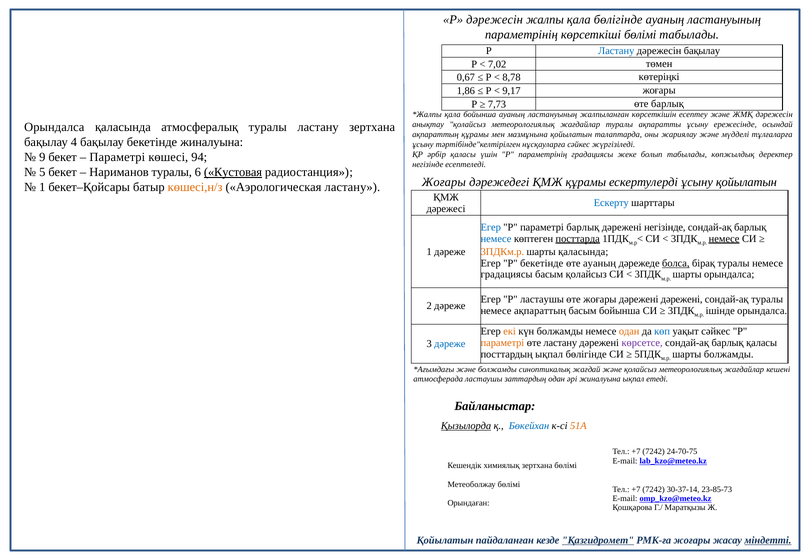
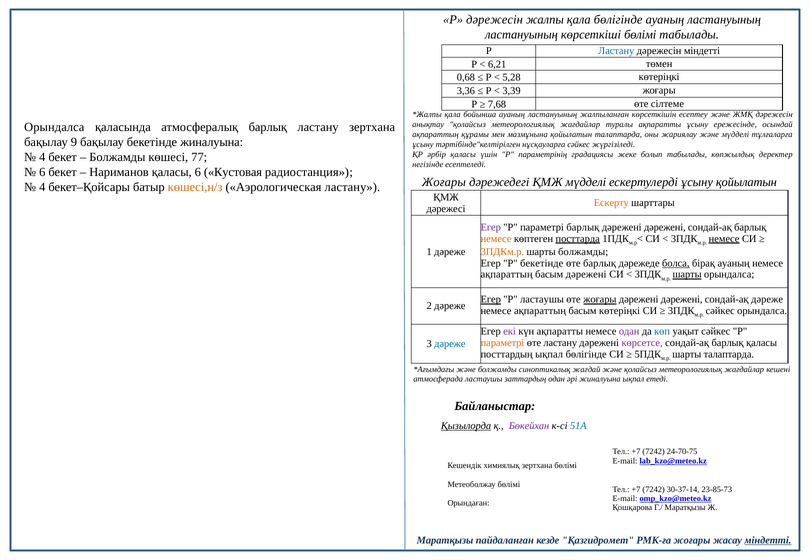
параметрінің at (521, 35): параметрінің -> ластануының
дәрежесін бақылау: бақылау -> міндетті
7,02: 7,02 -> 6,21
0,67: 0,67 -> 0,68
8,78: 8,78 -> 5,28
1,86: 1,86 -> 3,36
9,17: 9,17 -> 3,39
7,73: 7,73 -> 7,68
өте барлық: барлық -> сілтеме
атмосфералық туралы: туралы -> барлық
4: 4 -> 9
9 at (42, 157): 9 -> 4
Параметрі at (117, 157): Параметрі -> Болжамды
94: 94 -> 77
5 at (42, 172): 5 -> 6
Нариманов туралы: туралы -> қаласы
Кустовая underline: present -> none
ҚМЖ құрамы: құрамы -> мүдделі
1 at (42, 187): 1 -> 4
Ескерту colour: blue -> orange
Егер at (491, 227) colour: blue -> purple
негізінде at (665, 227): негізінде -> дәрежені
немесе at (496, 239) colour: blue -> orange
шарты қаласында: қаласында -> болжамды
өте ауаның: ауаның -> барлық
бірақ туралы: туралы -> ауаның
градациясы at (507, 275): градациясы -> ақпараттың
басым қолайсыз: қолайсыз -> дәрежені
шарты at (687, 275) underline: none -> present
Егер at (491, 300) underline: none -> present
жоғары at (600, 300) underline: none -> present
сондай-ақ туралы: туралы -> дәреже
басым бойынша: бойынша -> көтеріңкі
ішінде at (720, 311): ішінде -> сәйкес
екі colour: orange -> purple
күн болжамды: болжамды -> ақпаратты
одан at (629, 332) colour: orange -> purple
шарты болжамды: болжамды -> талаптарда
Бөкейхан colour: blue -> purple
51А colour: orange -> blue
Қойылатын at (445, 541): Қойылатын -> Маратқызы
Қазгидромет underline: present -> none
